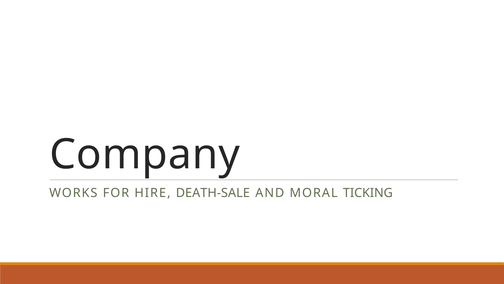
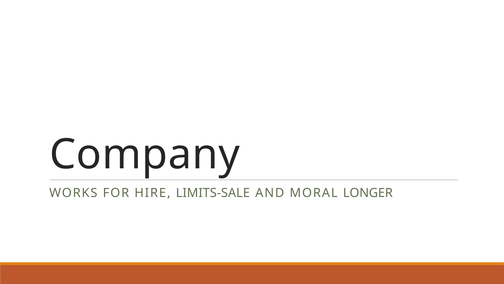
DEATH-SALE: DEATH-SALE -> LIMITS-SALE
TICKING: TICKING -> LONGER
